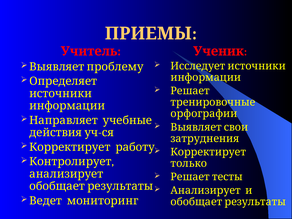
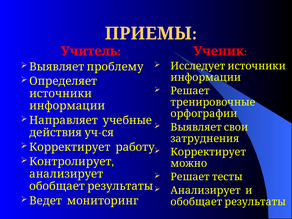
только: только -> можно
